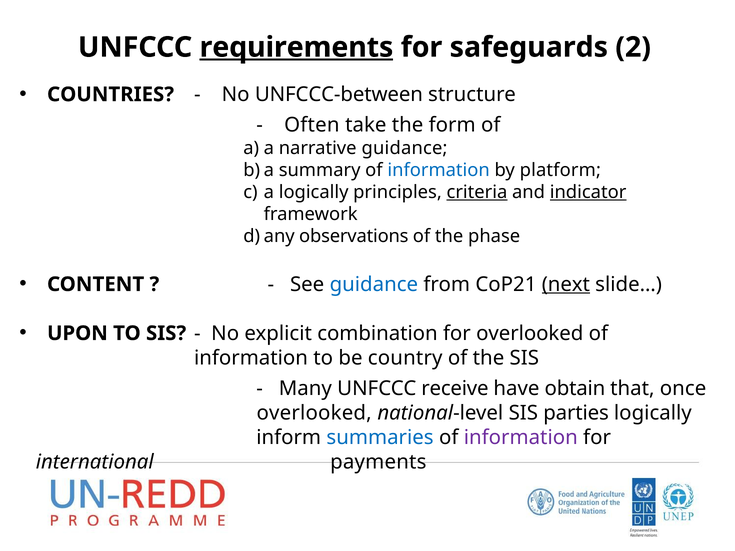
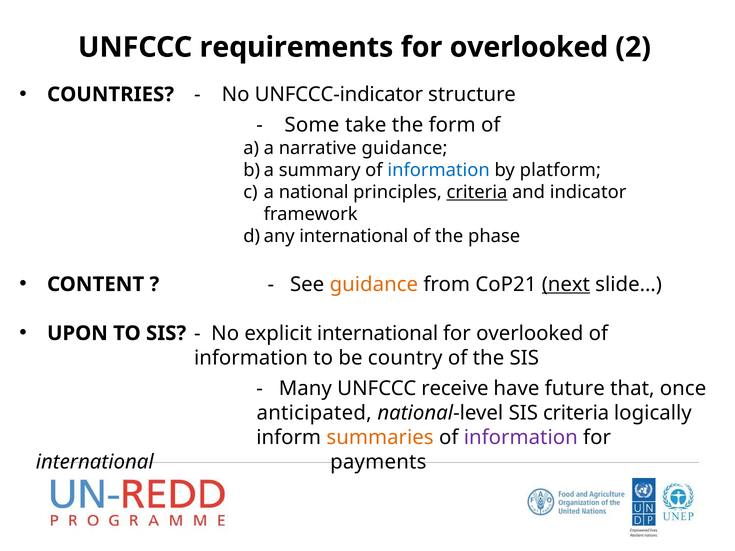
requirements underline: present -> none
safeguards at (529, 47): safeguards -> overlooked
UNFCCC-between: UNFCCC-between -> UNFCCC-indicator
Often: Often -> Some
a logically: logically -> national
indicator underline: present -> none
observations at (354, 236): observations -> international
guidance at (374, 284) colour: blue -> orange
explicit combination: combination -> international
obtain: obtain -> future
overlooked at (314, 413): overlooked -> anticipated
SIS parties: parties -> criteria
summaries colour: blue -> orange
